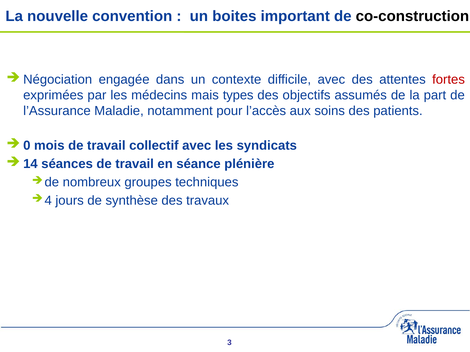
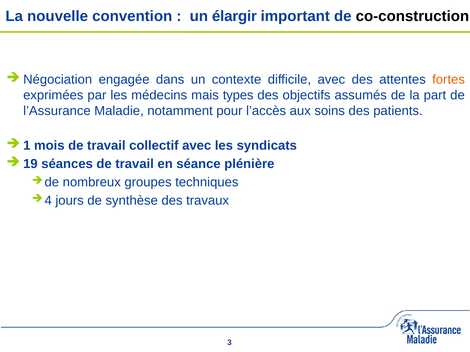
boites: boites -> élargir
fortes colour: red -> orange
0: 0 -> 1
14: 14 -> 19
